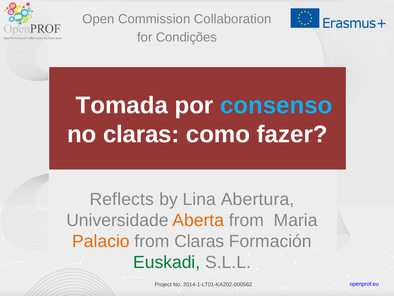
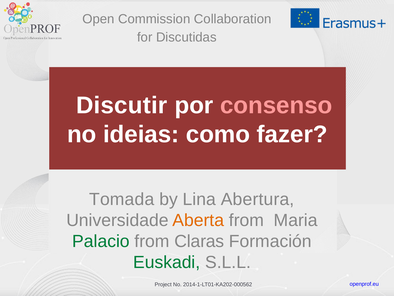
Condições: Condições -> Discutidas
Tomada: Tomada -> Discutir
consenso colour: light blue -> pink
no claras: claras -> ideias
Reflects: Reflects -> Tomada
Palacio colour: orange -> green
